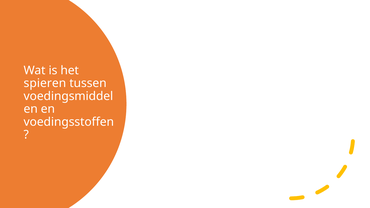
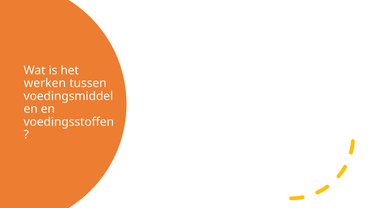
spieren: spieren -> werken
